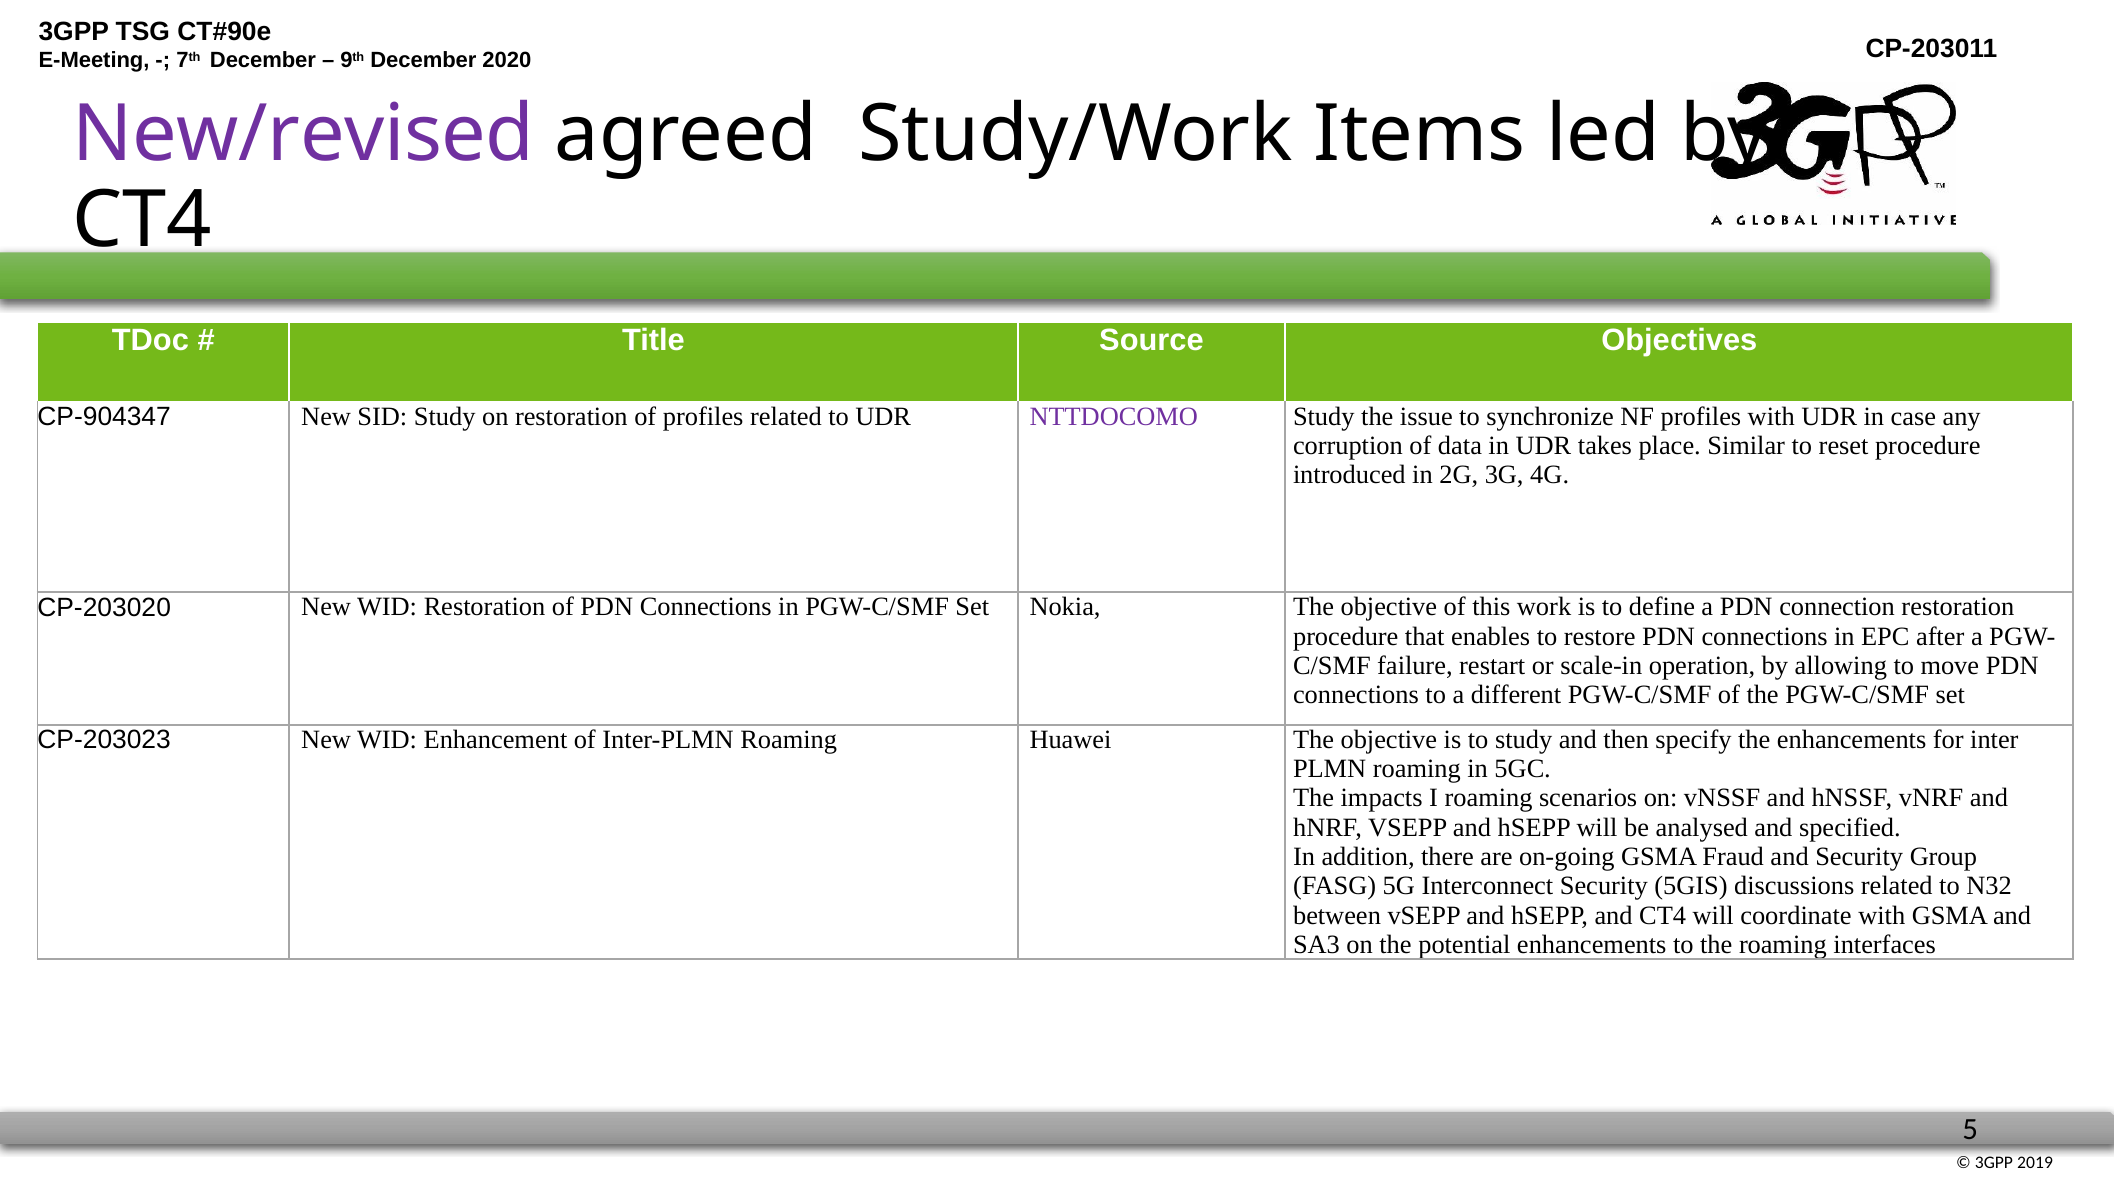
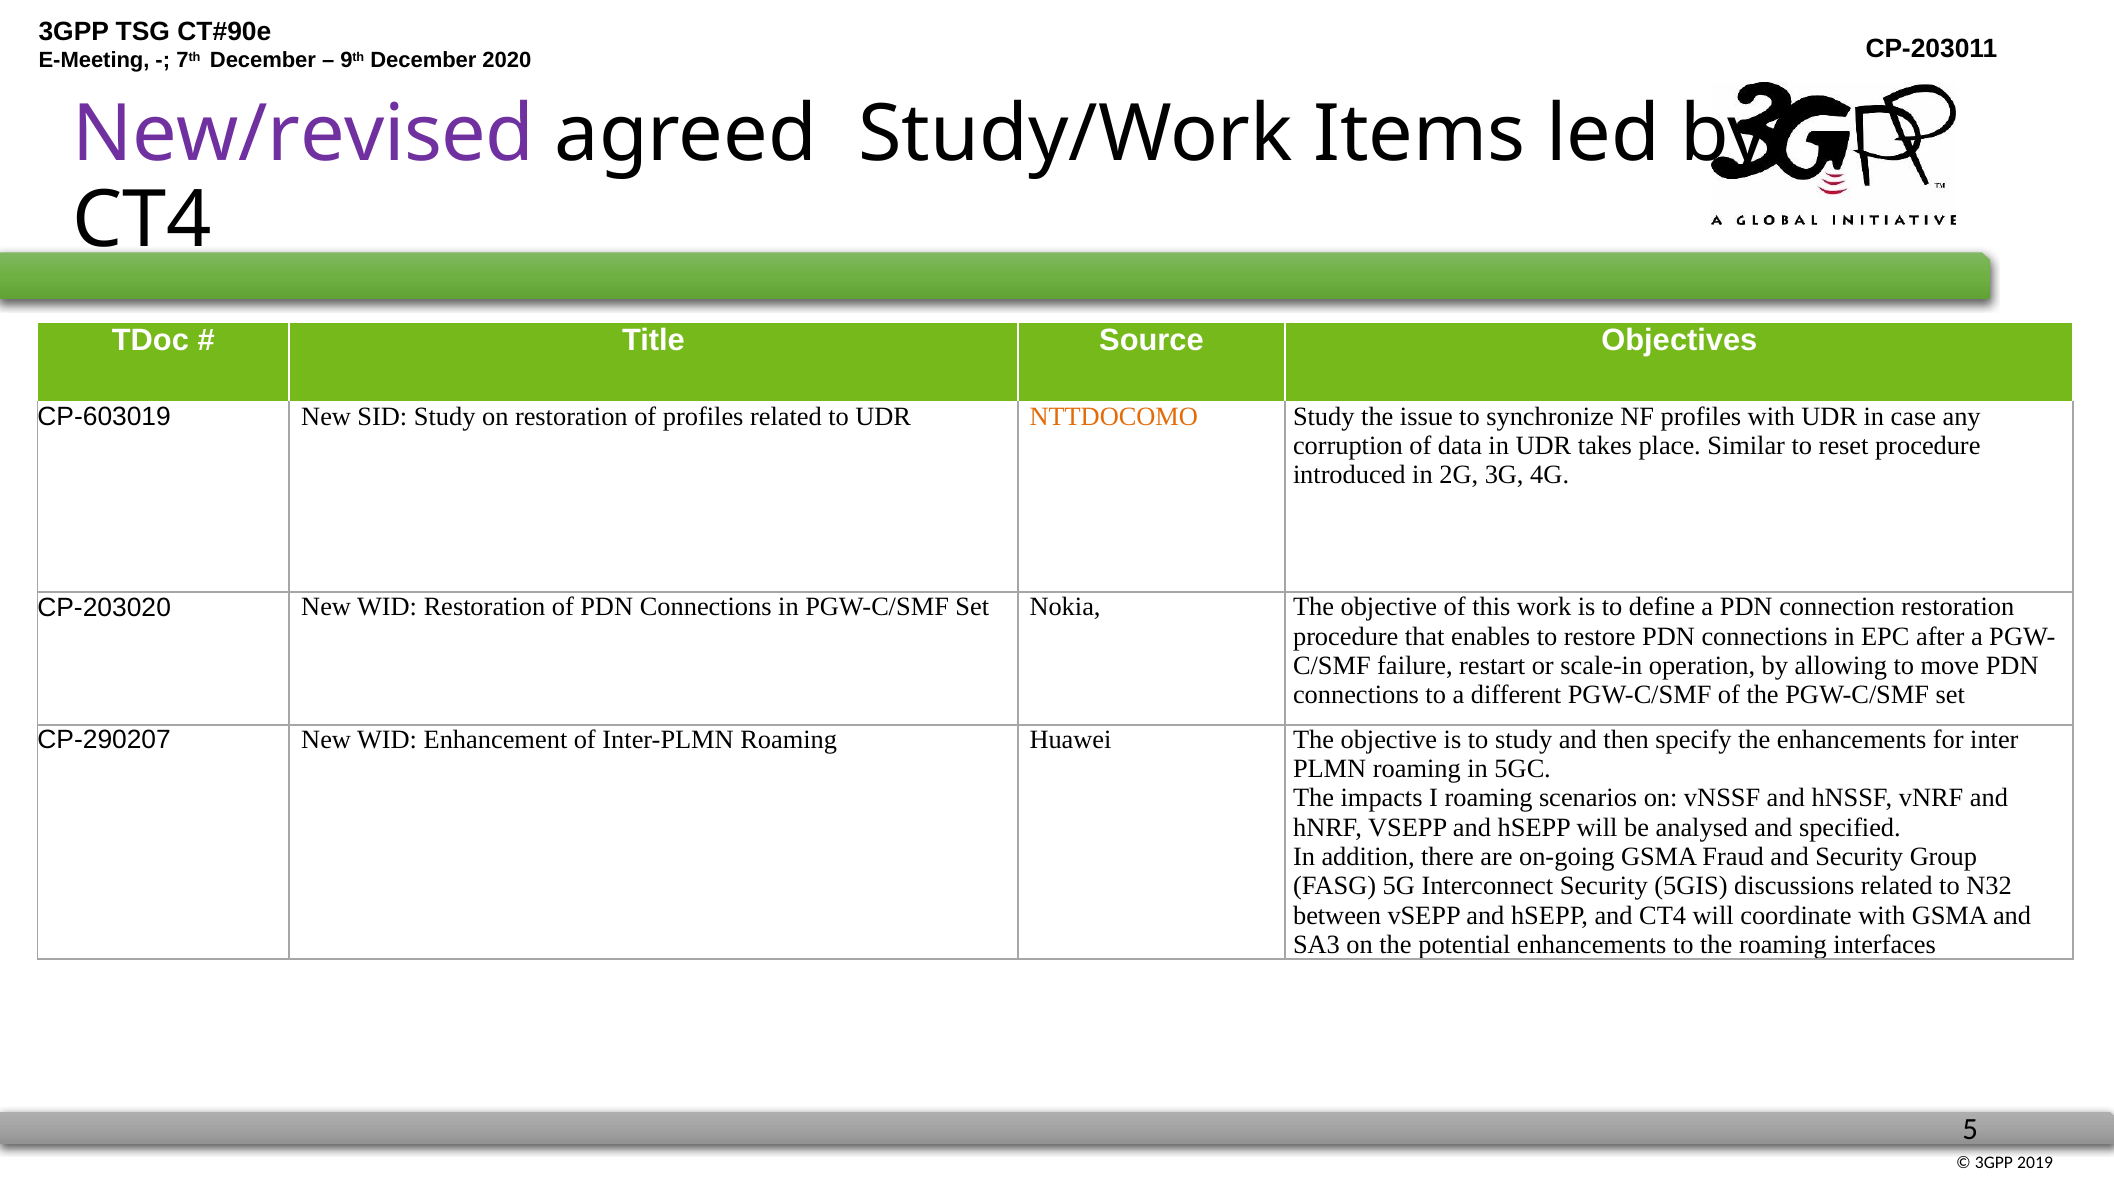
CP-904347: CP-904347 -> CP-603019
NTTDOCOMO colour: purple -> orange
CP-203023: CP-203023 -> CP-290207
